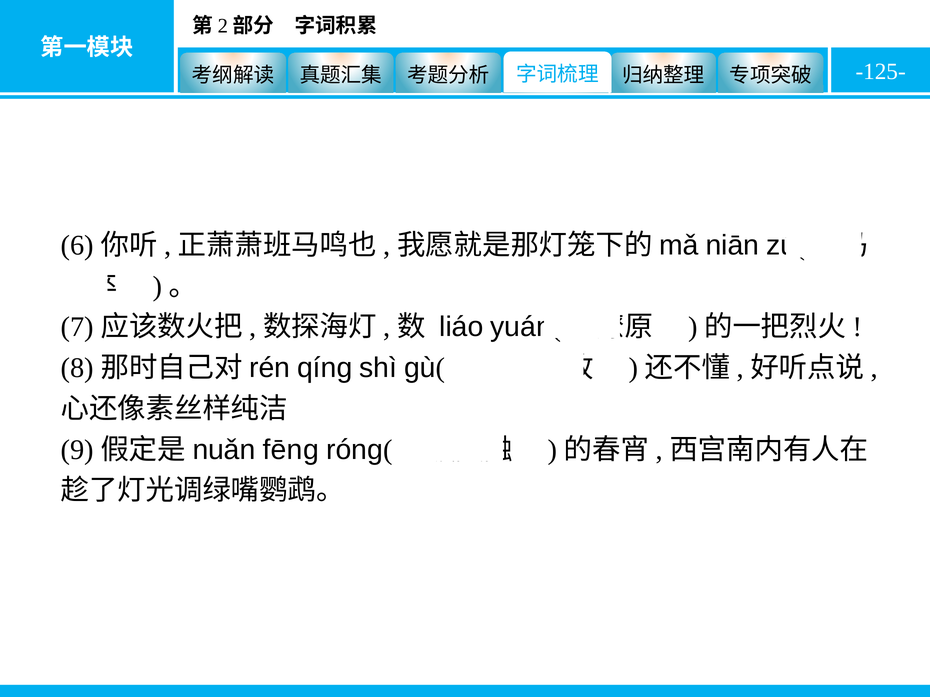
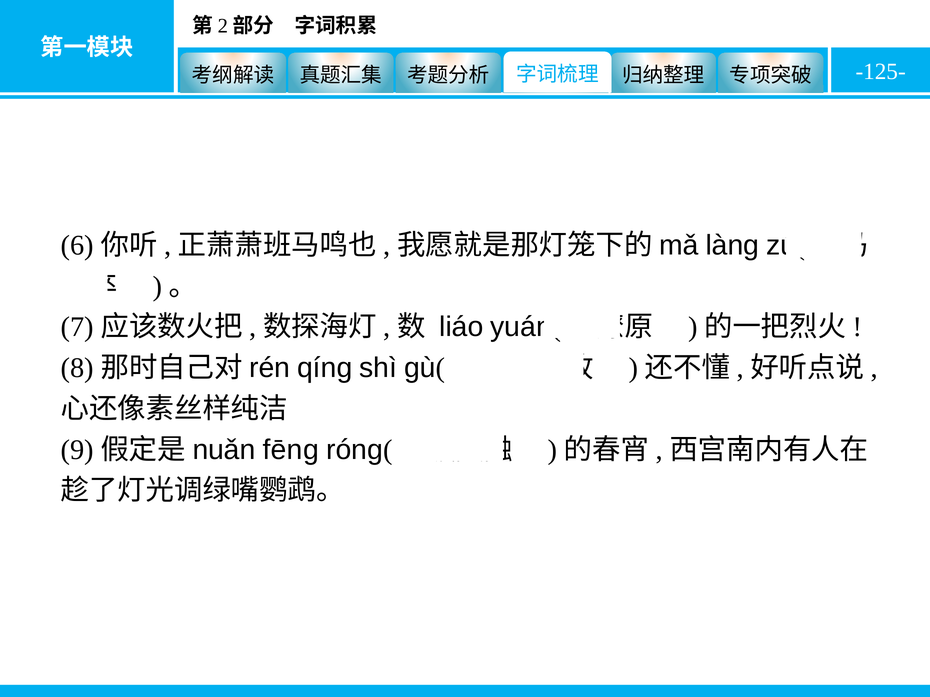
niān: niān -> làng
